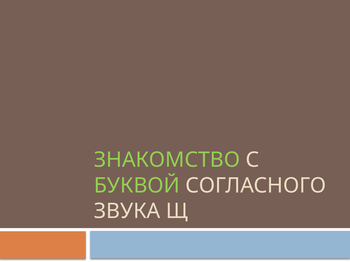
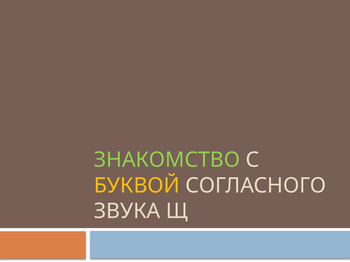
БУКВОЙ colour: light green -> yellow
